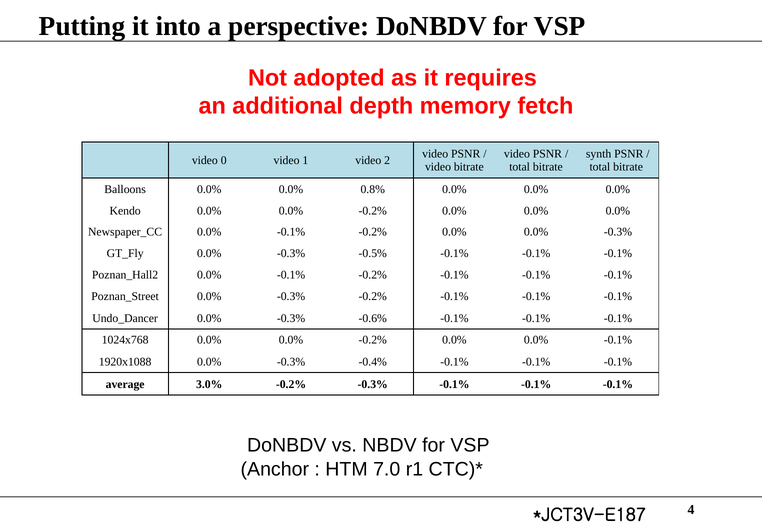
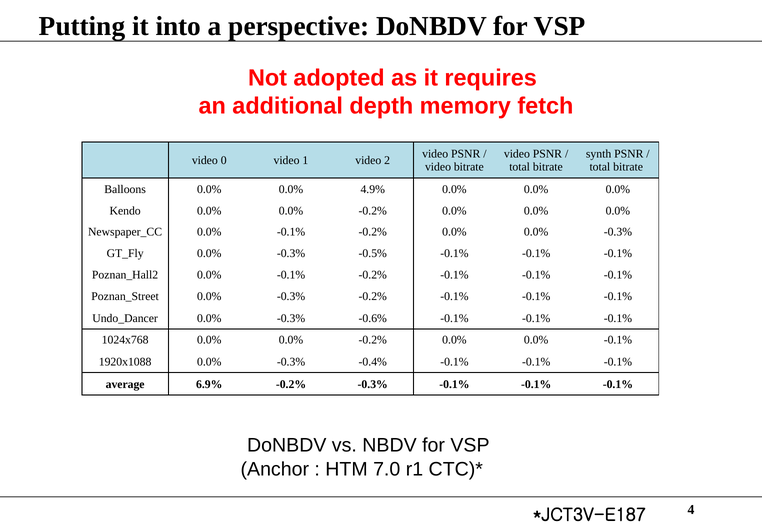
0.8%: 0.8% -> 4.9%
3.0%: 3.0% -> 6.9%
